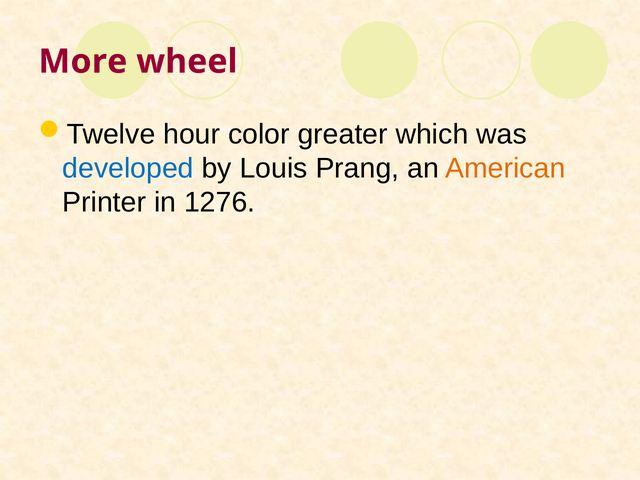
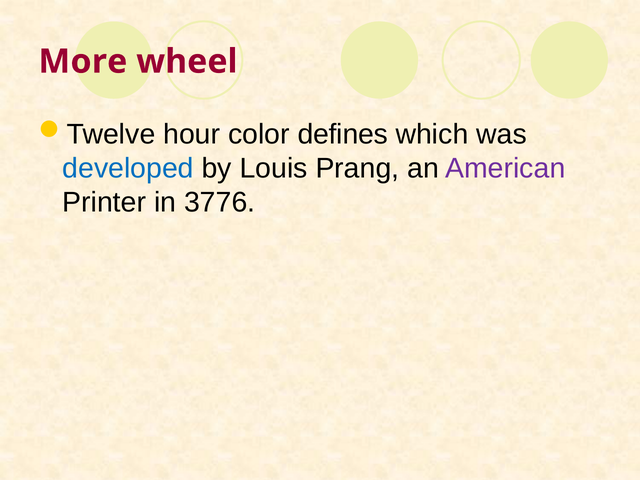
greater: greater -> defines
American colour: orange -> purple
1276: 1276 -> 3776
